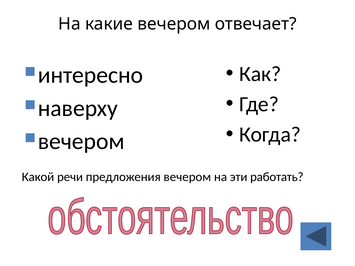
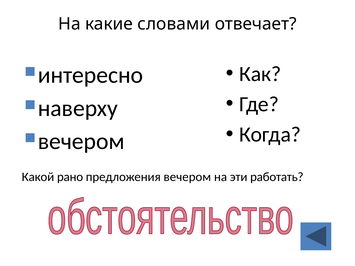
какие вечером: вечером -> словами
речи: речи -> рано
